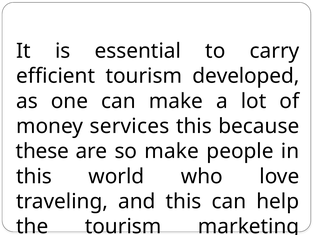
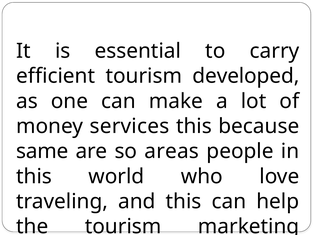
these: these -> same
so make: make -> areas
